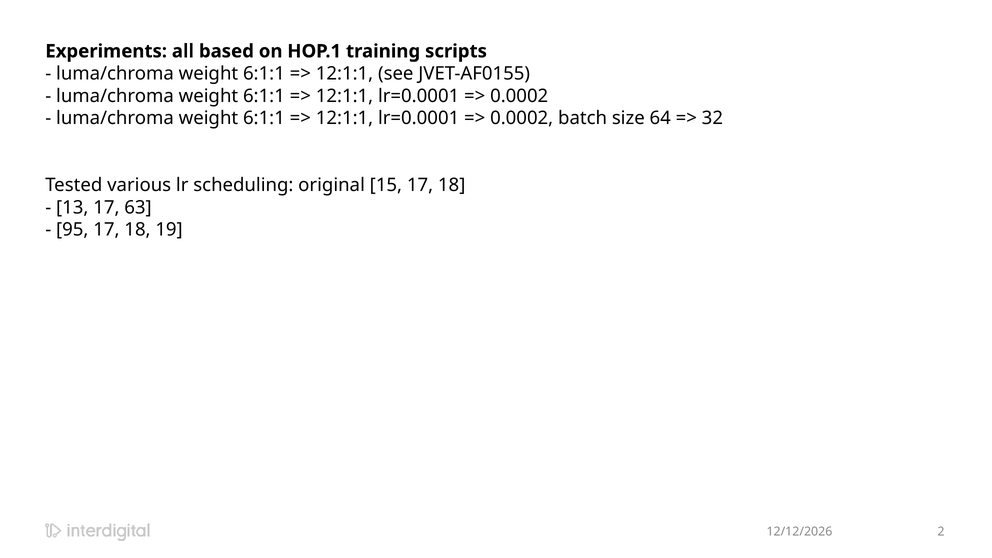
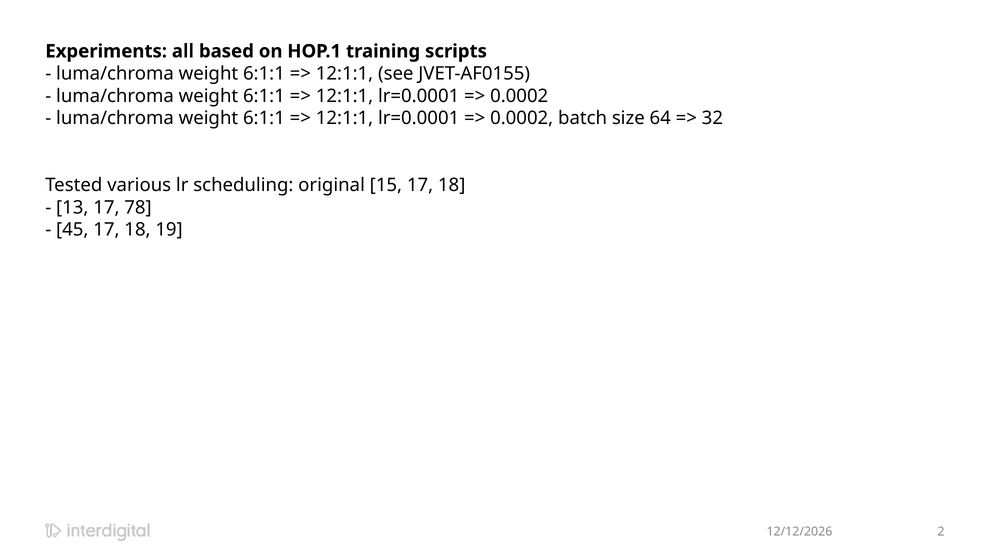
63: 63 -> 78
95: 95 -> 45
